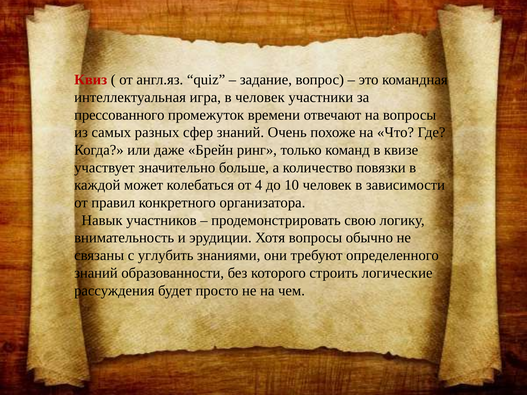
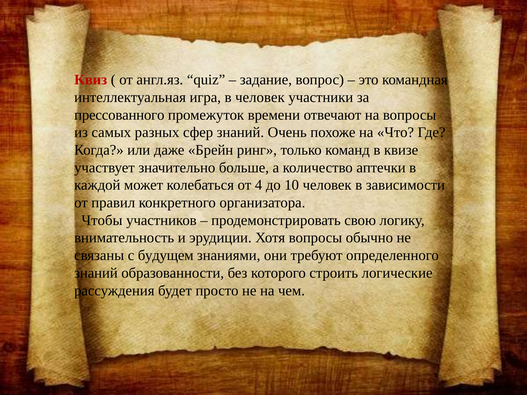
повязки: повязки -> аптечки
Навык: Навык -> Чтобы
углубить: углубить -> будущем
